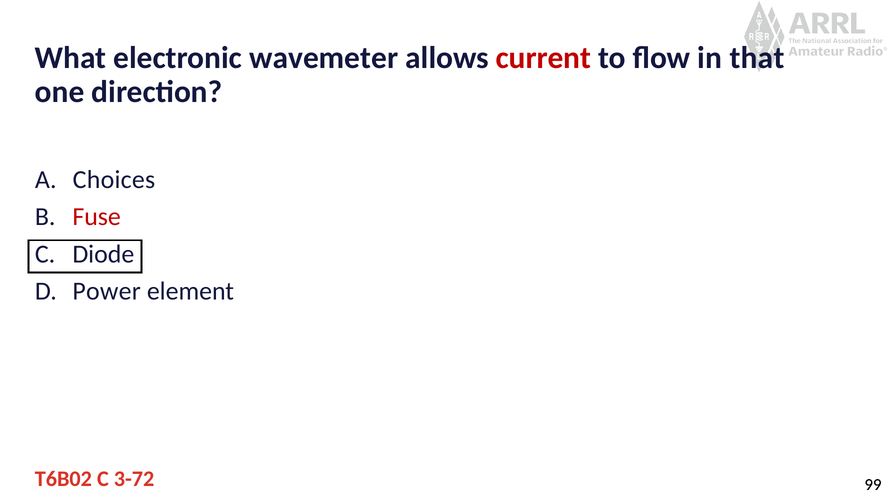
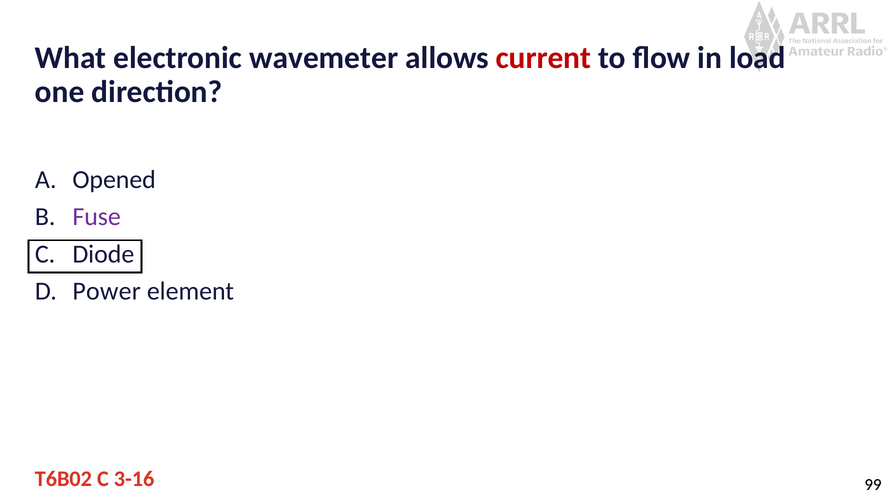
that: that -> load
Choices: Choices -> Opened
Fuse colour: red -> purple
3-72: 3-72 -> 3-16
